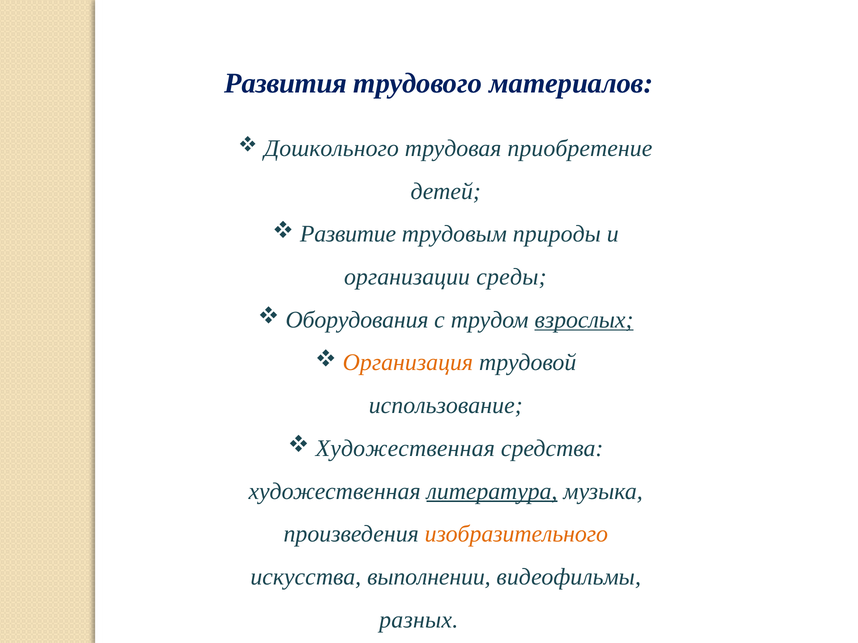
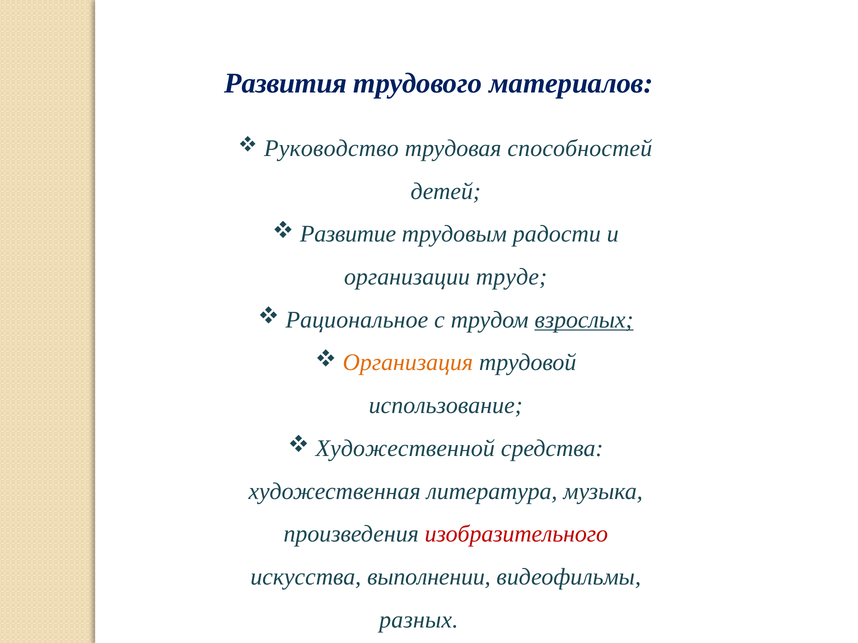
Дошкольного: Дошкольного -> Руководство
приобретение: приобретение -> способностей
природы: природы -> радости
среды: среды -> труде
Оборудования: Оборудования -> Рациональное
Художественная at (405, 449): Художественная -> Художественной
литература underline: present -> none
изобразительного colour: orange -> red
